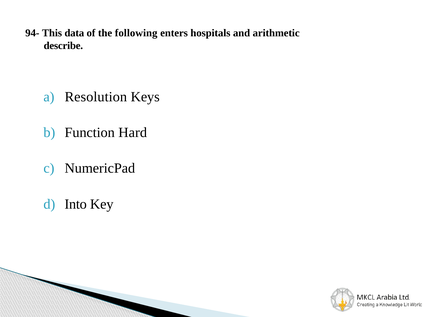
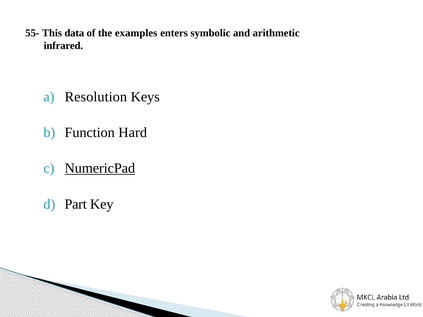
94-: 94- -> 55-
following: following -> examples
hospitals: hospitals -> symbolic
describe: describe -> infrared
NumericPad underline: none -> present
Into: Into -> Part
